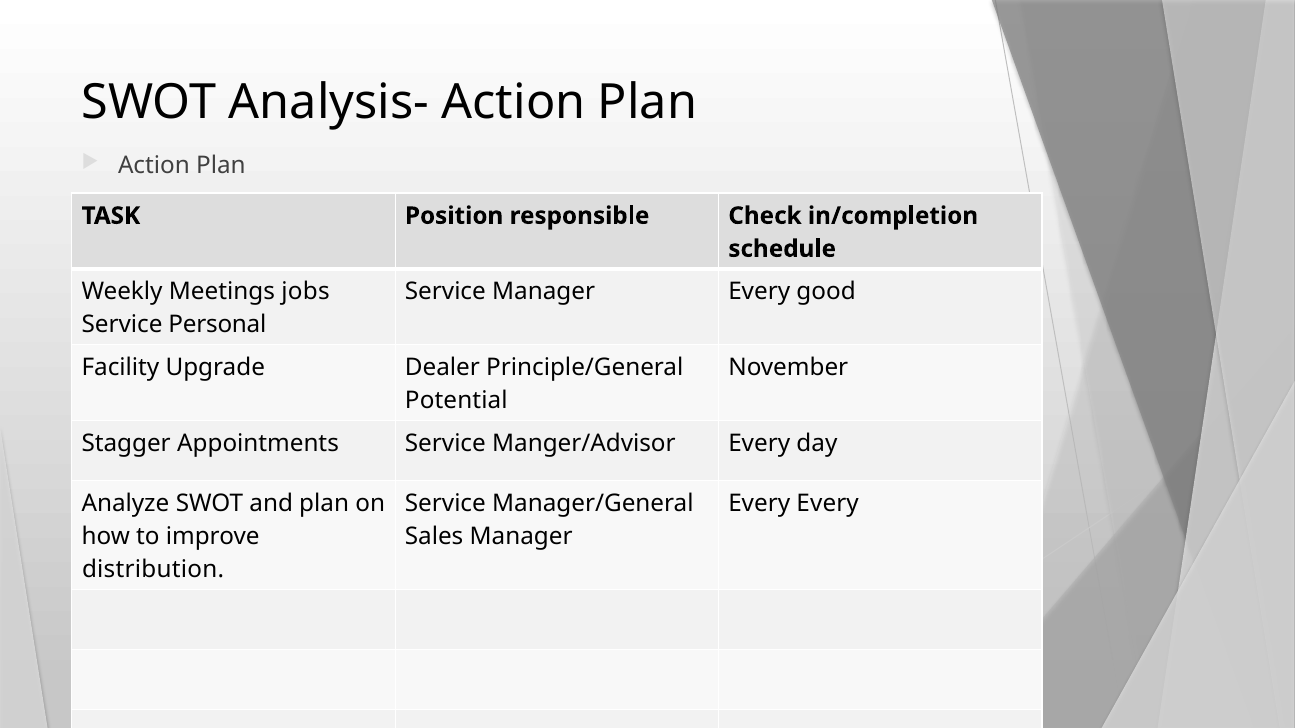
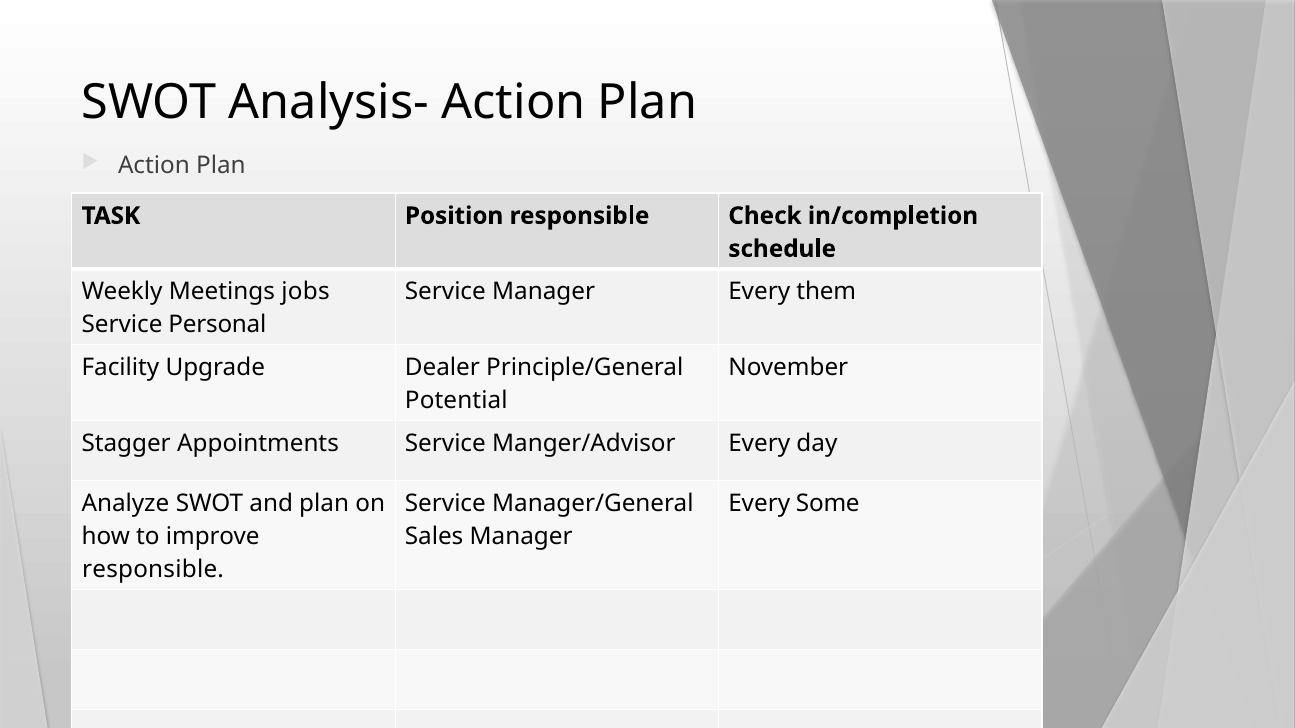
good: good -> them
Every Every: Every -> Some
distribution at (153, 569): distribution -> responsible
